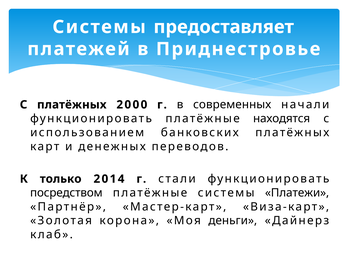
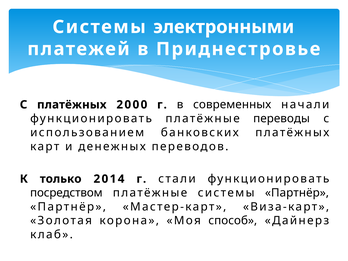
предоставляет: предоставляет -> электронными
находятся: находятся -> переводы
системы Платежи: Платежи -> Партнёр
деньги: деньги -> способ
